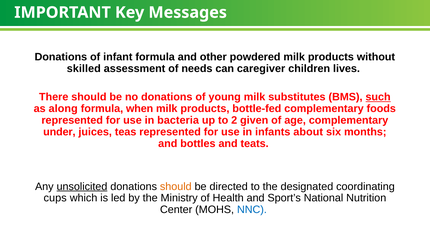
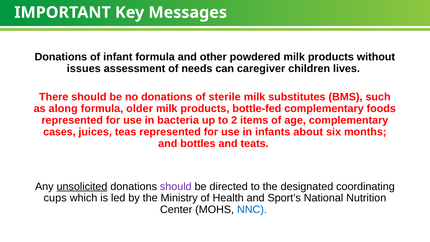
skilled: skilled -> issues
young: young -> sterile
such underline: present -> none
when: when -> older
given: given -> items
under: under -> cases
should at (176, 186) colour: orange -> purple
